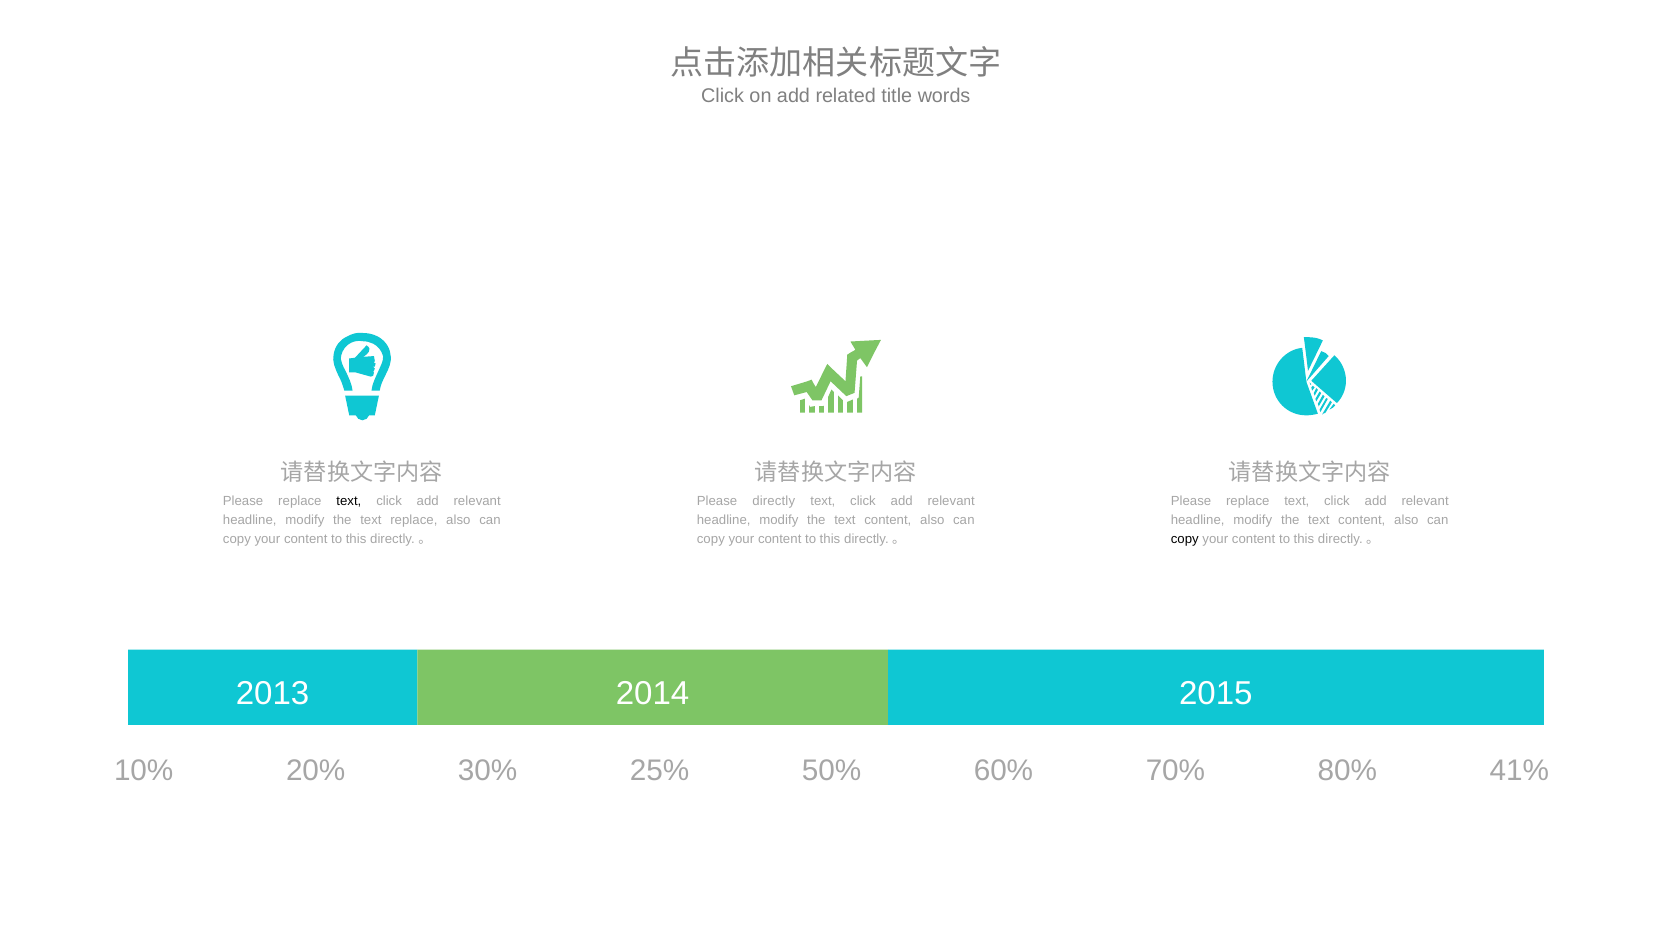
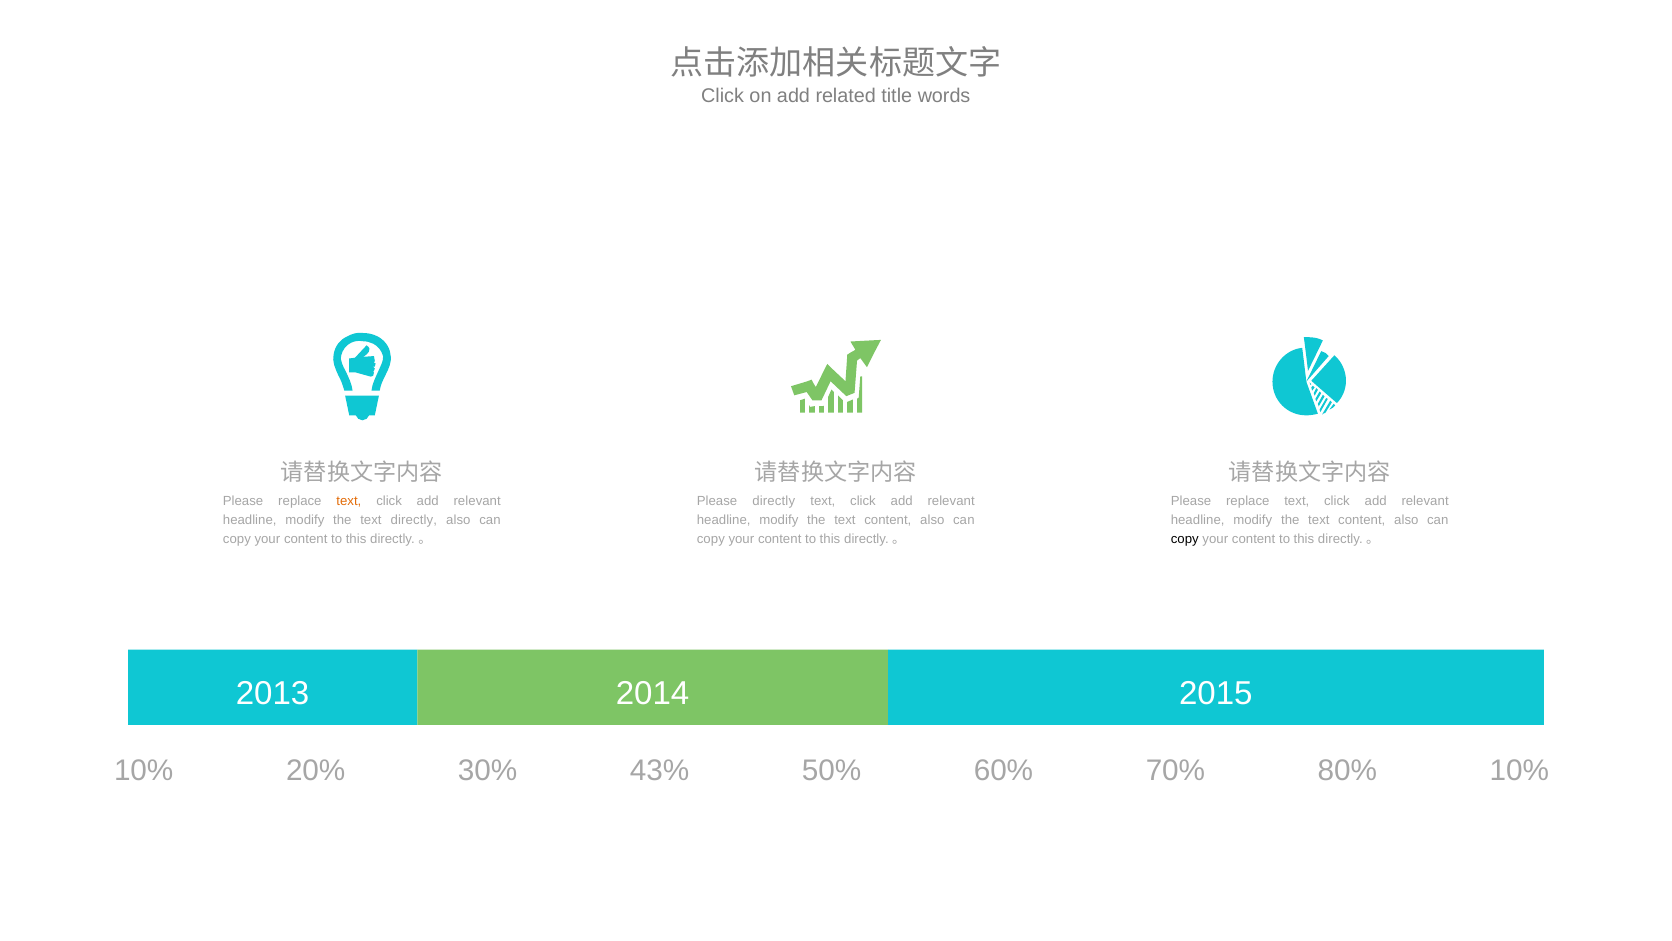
text at (349, 501) colour: black -> orange
text replace: replace -> directly
25%: 25% -> 43%
80% 41%: 41% -> 10%
